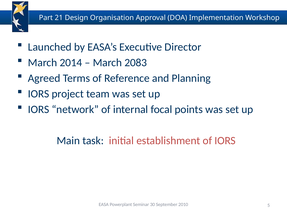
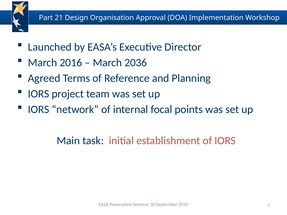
2014: 2014 -> 2016
2083: 2083 -> 2036
